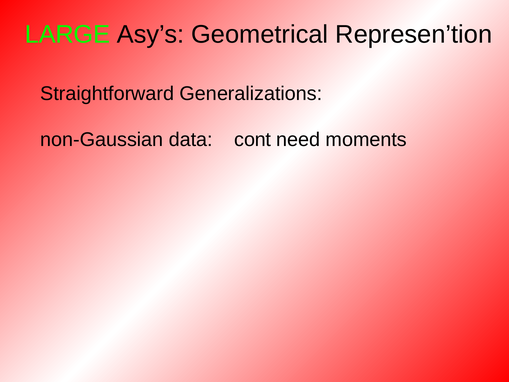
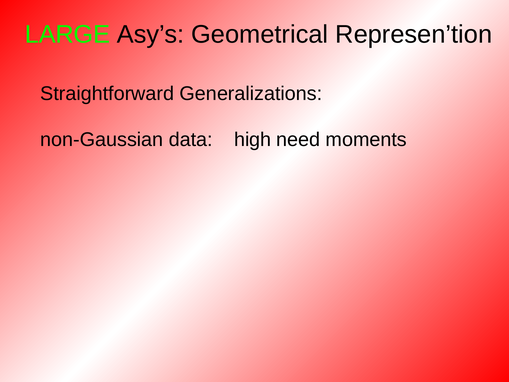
cont: cont -> high
